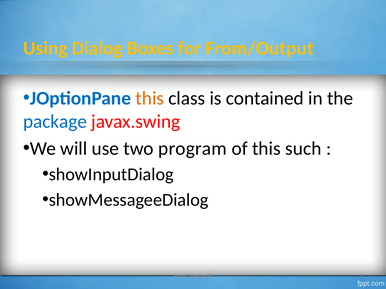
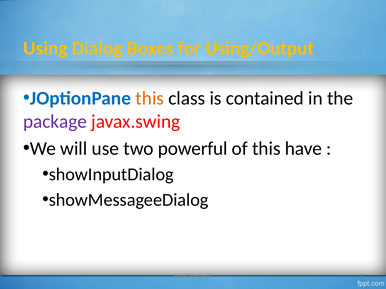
From/Output: From/Output -> Using/Output
package colour: blue -> purple
program: program -> powerful
such: such -> have
